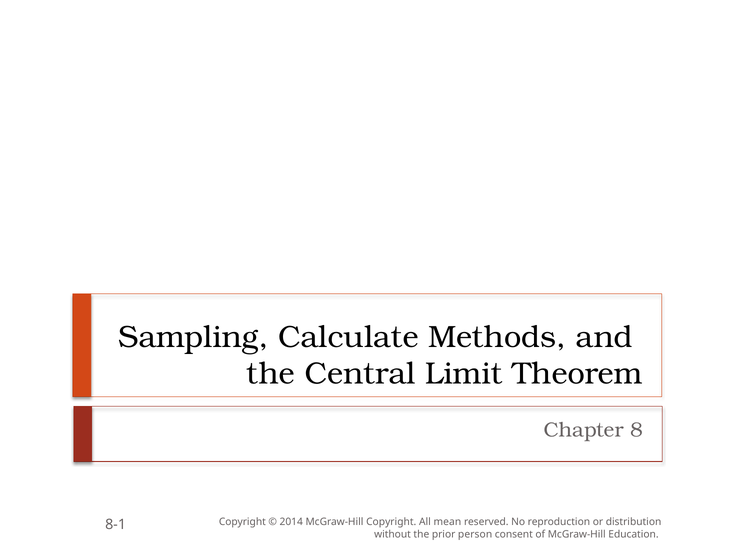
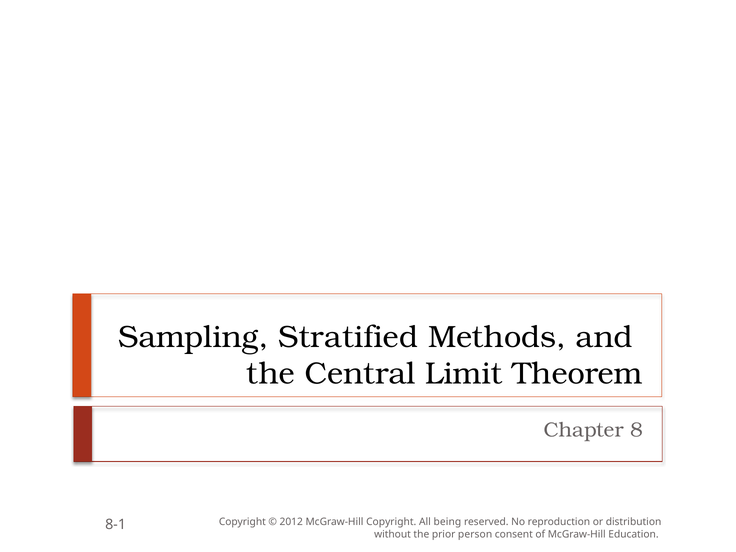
Calculate: Calculate -> Stratified
2014: 2014 -> 2012
mean: mean -> being
